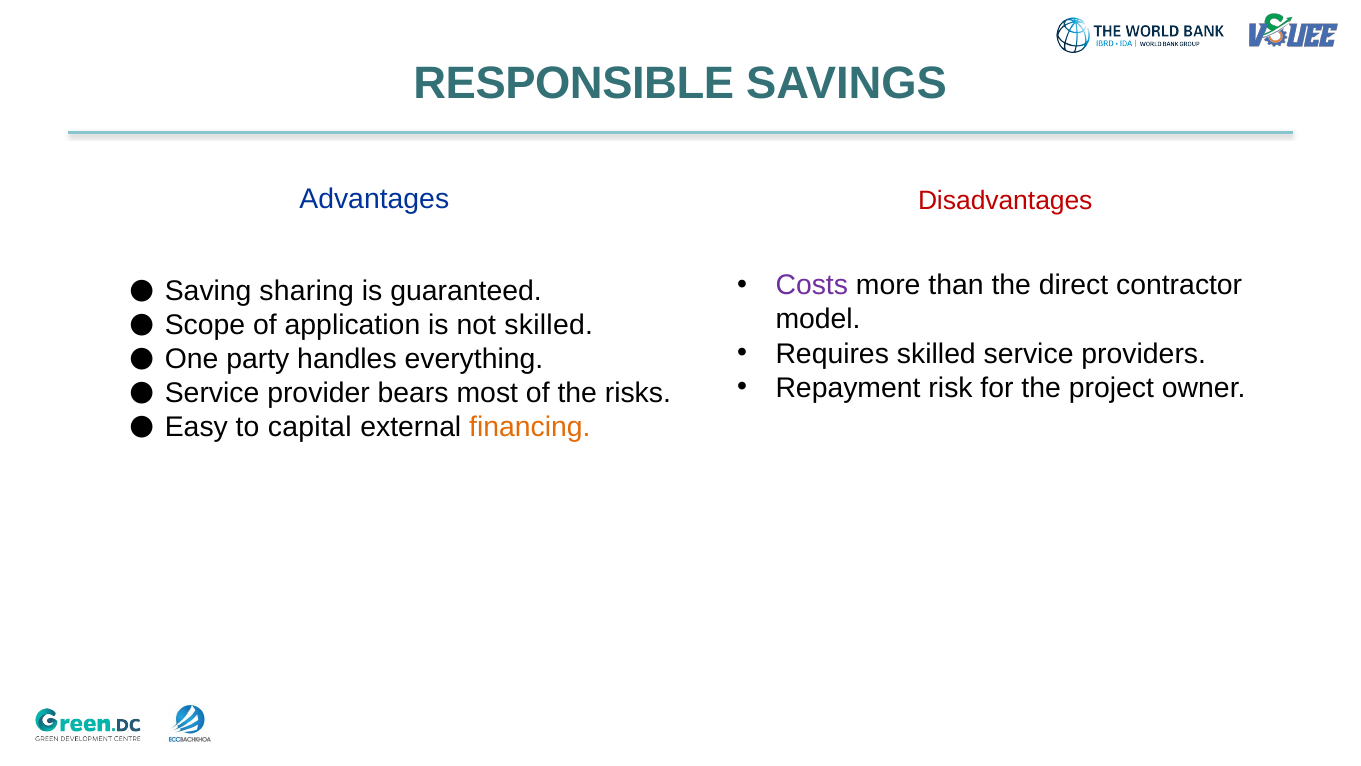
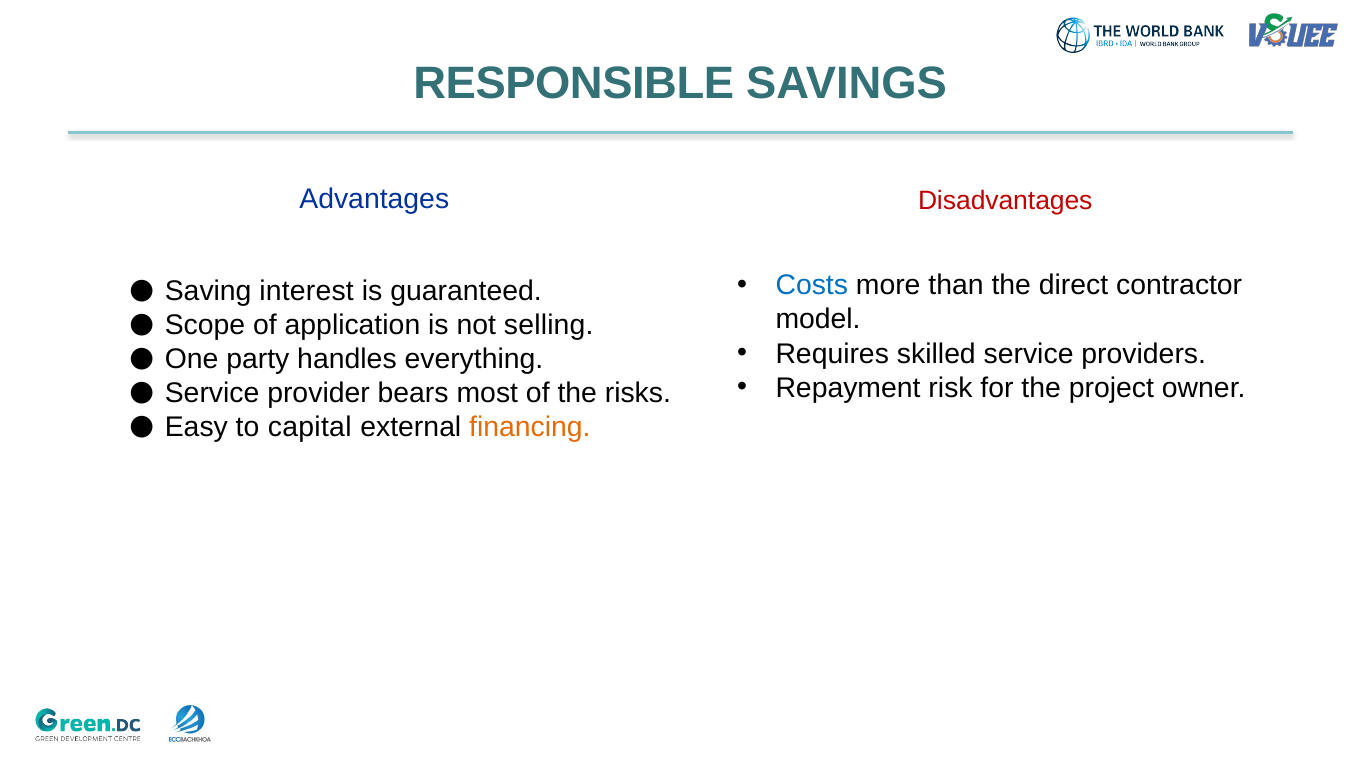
Costs colour: purple -> blue
sharing: sharing -> interest
not skilled: skilled -> selling
